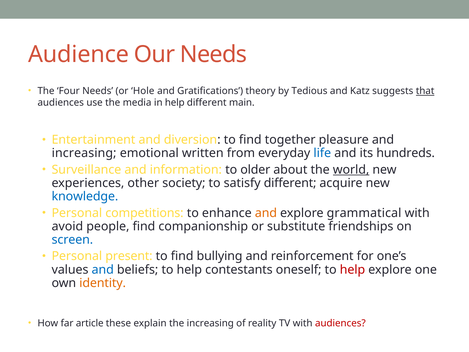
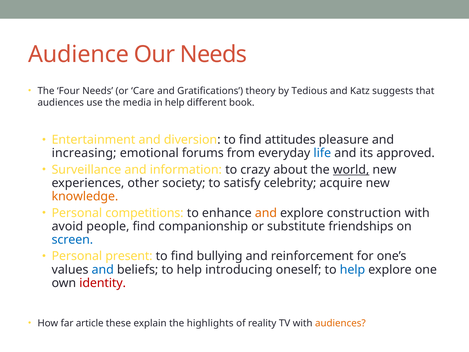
Hole: Hole -> Care
that underline: present -> none
main: main -> book
together: together -> attitudes
written: written -> forums
hundreds: hundreds -> approved
older: older -> crazy
satisfy different: different -> celebrity
knowledge colour: blue -> orange
grammatical: grammatical -> construction
contestants: contestants -> introducing
help at (352, 269) colour: red -> blue
identity colour: orange -> red
the increasing: increasing -> highlights
audiences at (340, 323) colour: red -> orange
